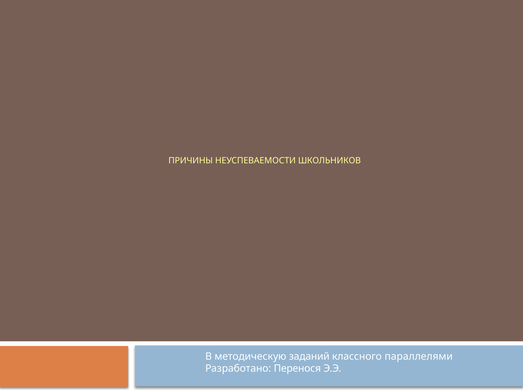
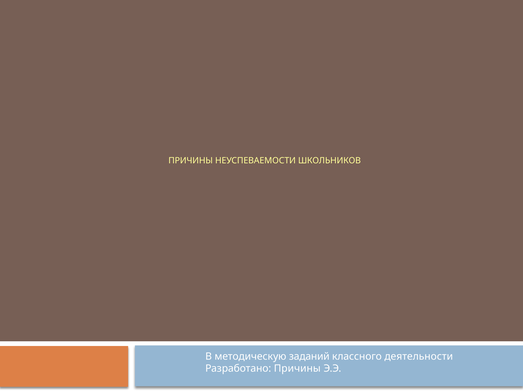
параллелями: параллелями -> деятельности
Разработано Перенося: Перенося -> Причины
